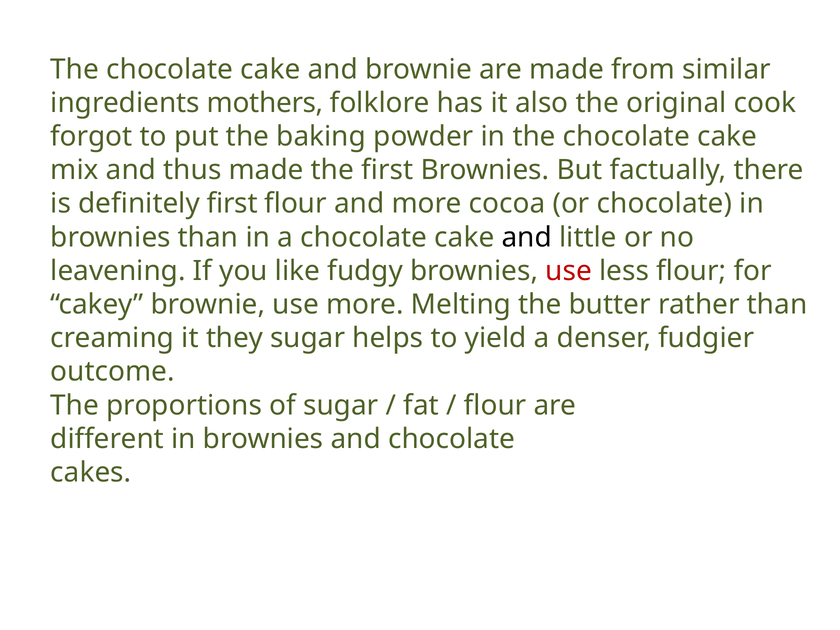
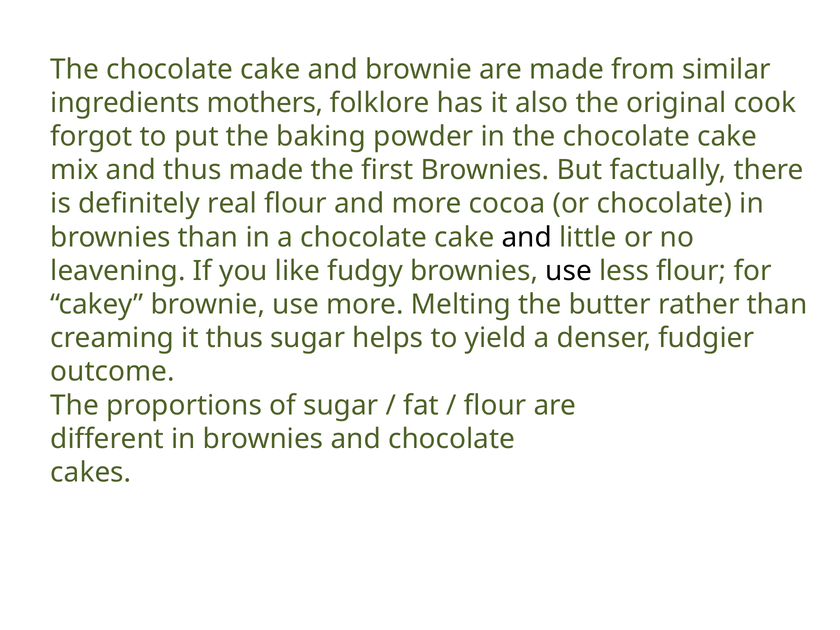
definitely first: first -> real
use at (569, 271) colour: red -> black
it they: they -> thus
